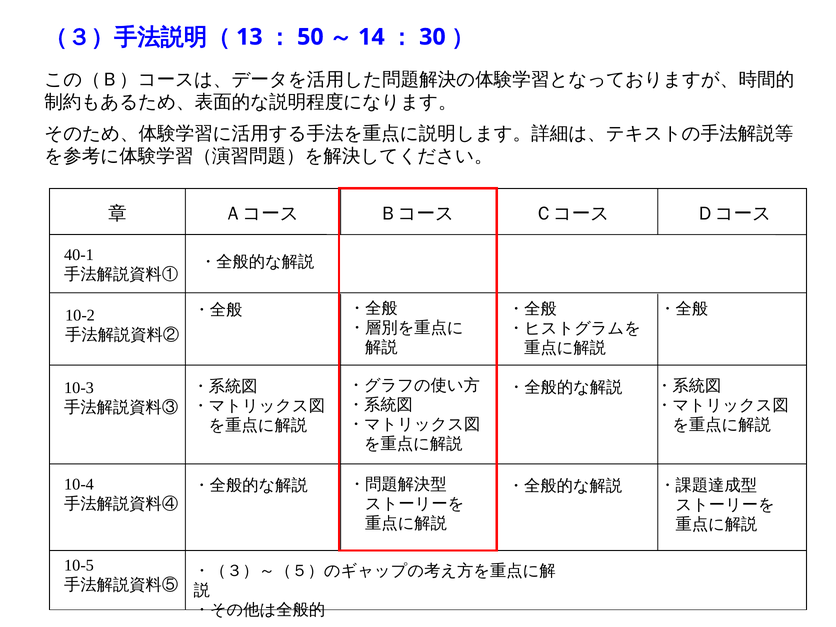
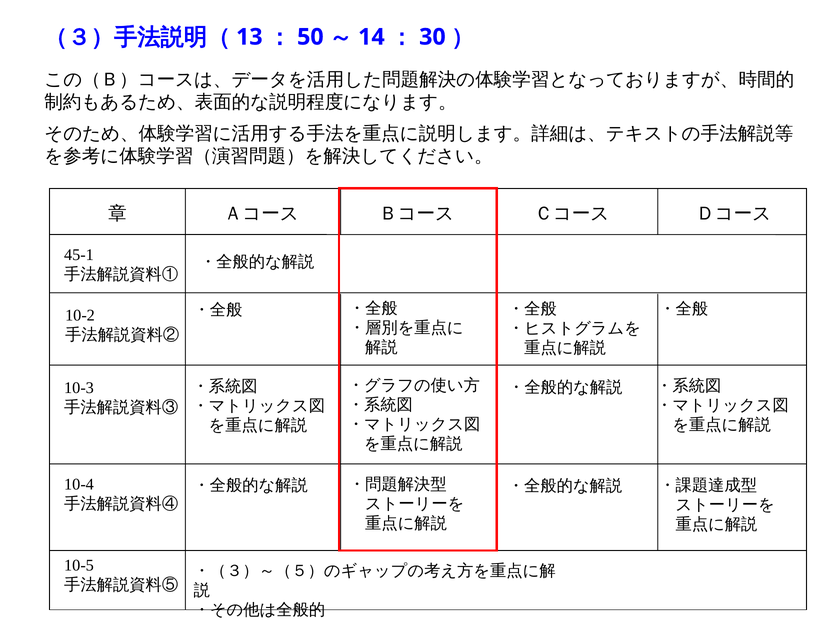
40-1: 40-1 -> 45-1
